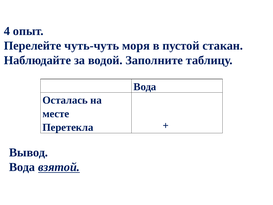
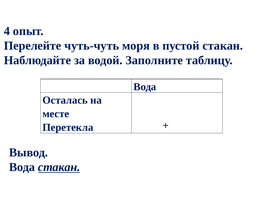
Вода взятой: взятой -> стакан
